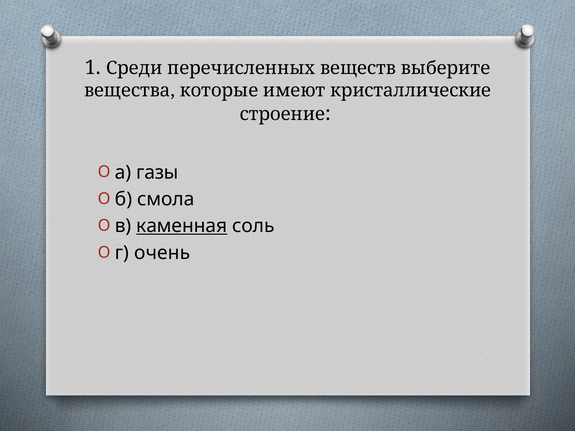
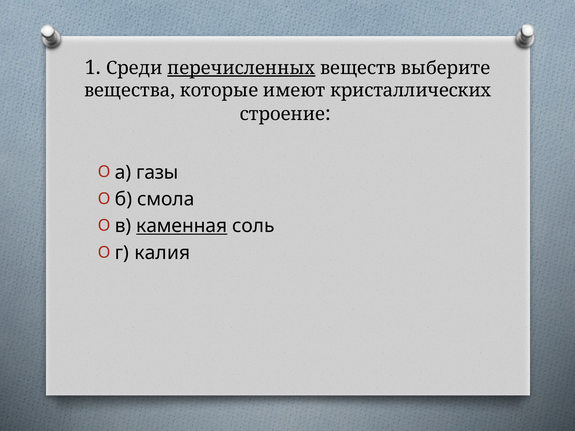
перечисленных underline: none -> present
кристаллические: кристаллические -> кристаллических
очень: очень -> калия
